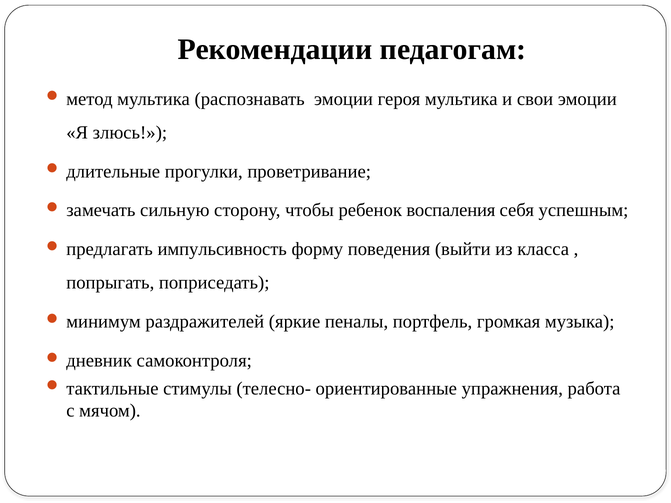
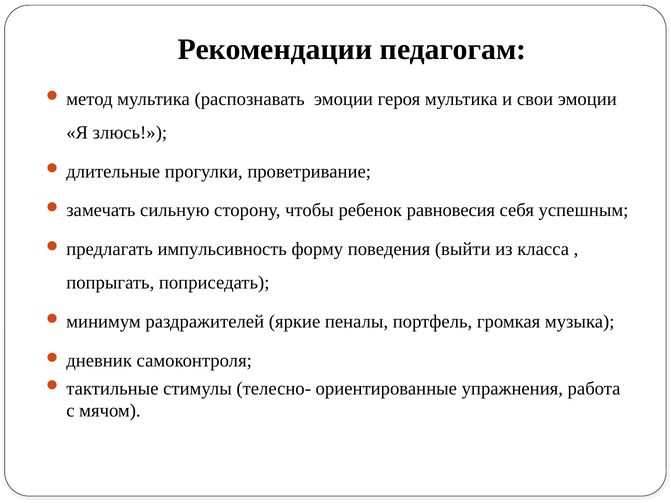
воспаления: воспаления -> равновесия
